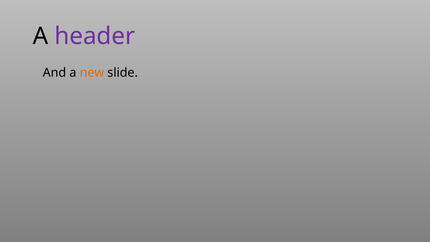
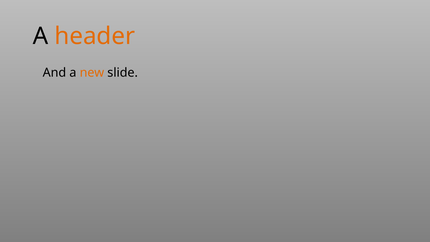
header colour: purple -> orange
